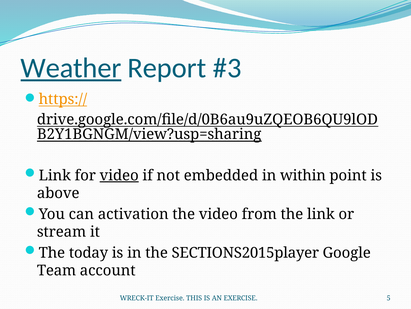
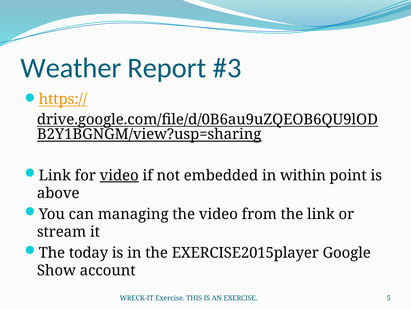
Weather underline: present -> none
activation: activation -> managing
SECTIONS2015player: SECTIONS2015player -> EXERCISE2015player
Team: Team -> Show
